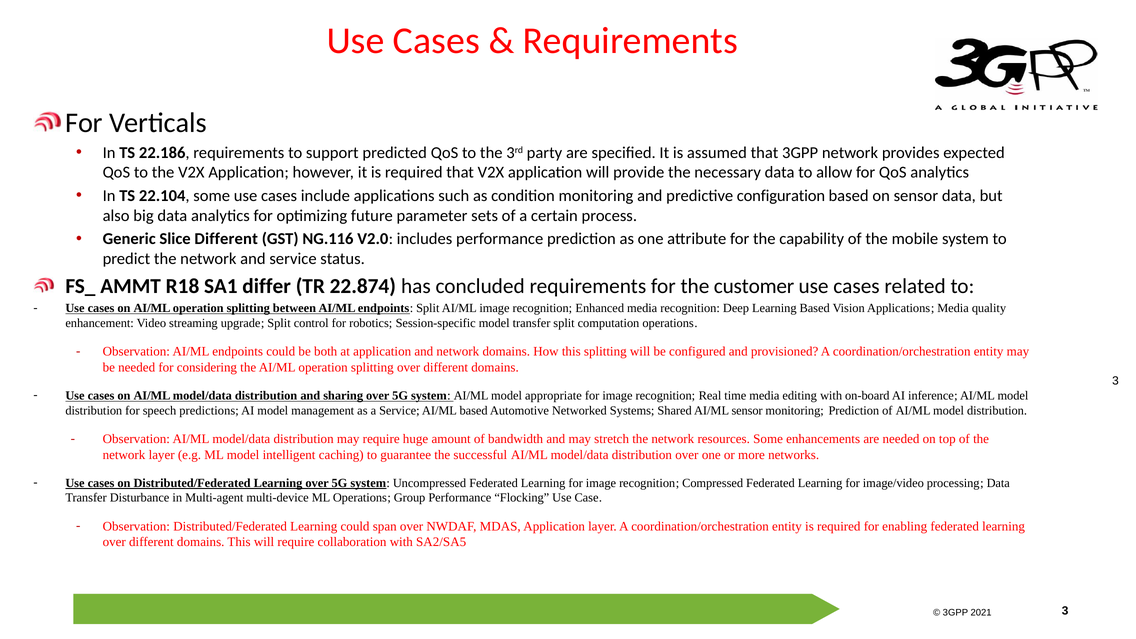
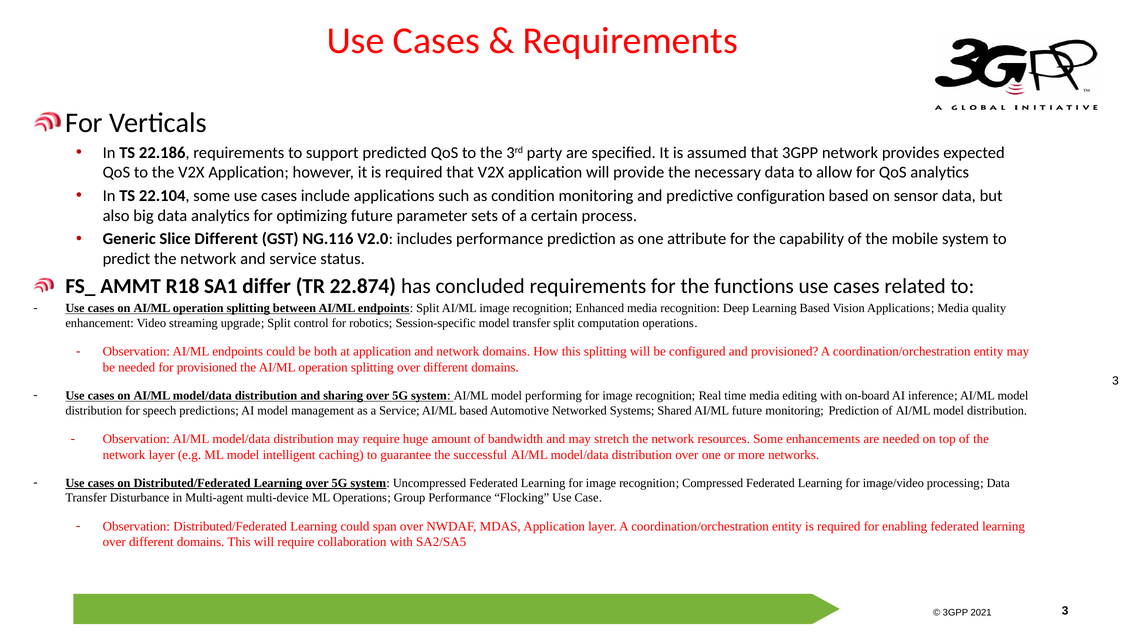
customer: customer -> functions
for considering: considering -> provisioned
appropriate: appropriate -> performing
AI/ML sensor: sensor -> future
